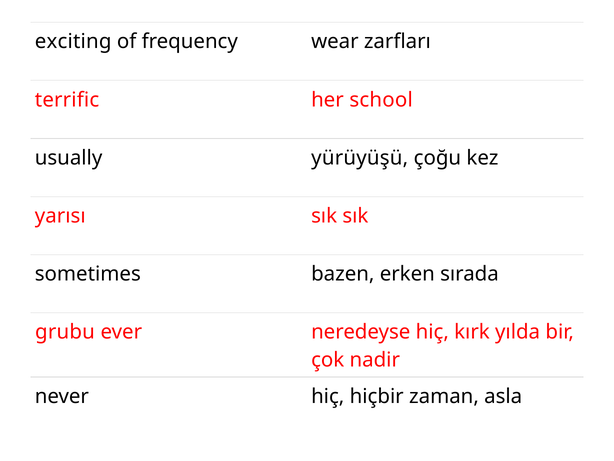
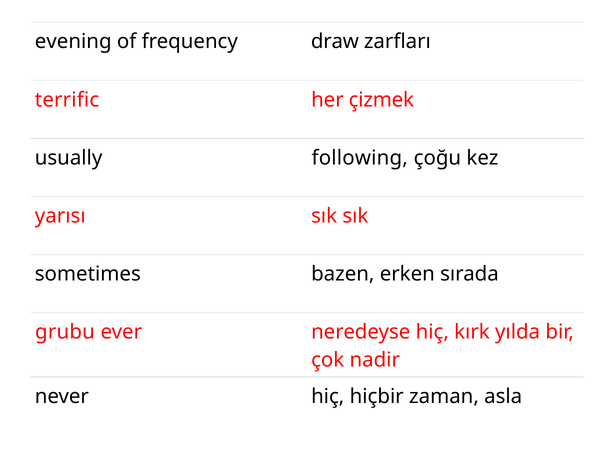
exciting: exciting -> evening
wear: wear -> draw
school: school -> çizmek
yürüyüşü: yürüyüşü -> following
